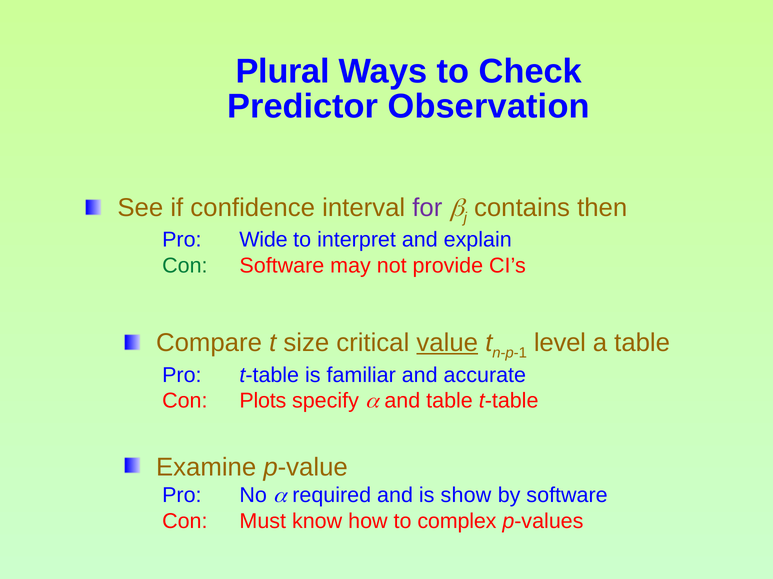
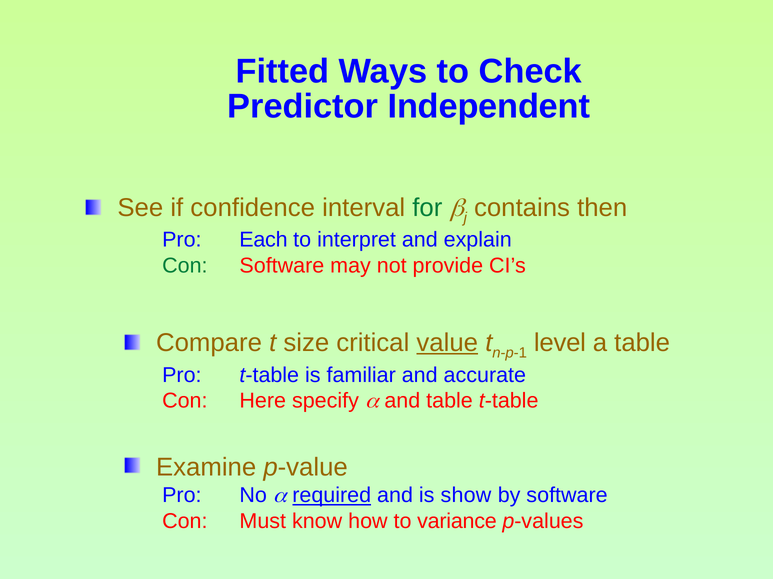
Plural: Plural -> Fitted
Observation: Observation -> Independent
for colour: purple -> green
Wide: Wide -> Each
Plots: Plots -> Here
required underline: none -> present
complex: complex -> variance
